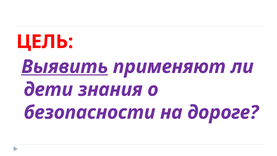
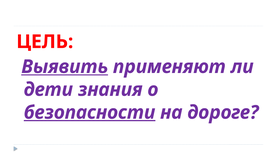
безопасности underline: none -> present
